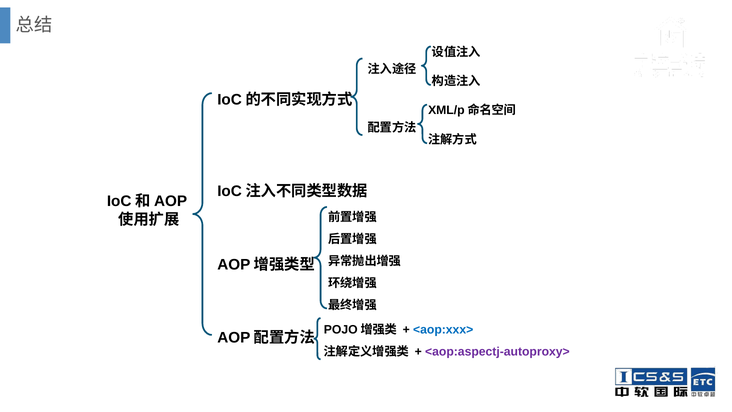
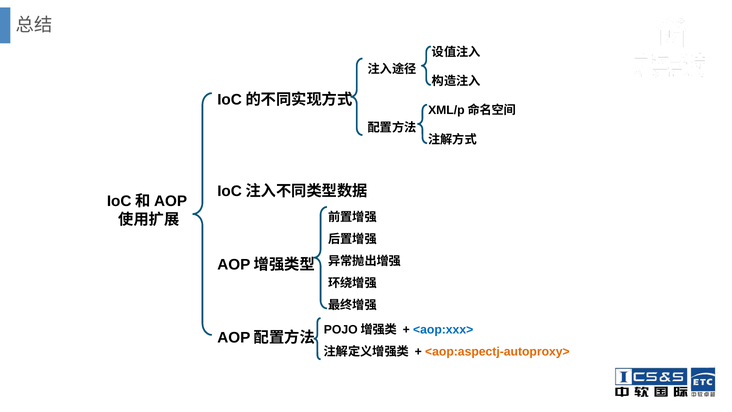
<aop:aspectj-autoproxy> colour: purple -> orange
